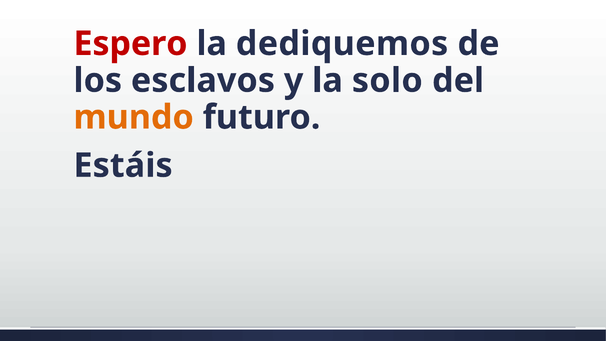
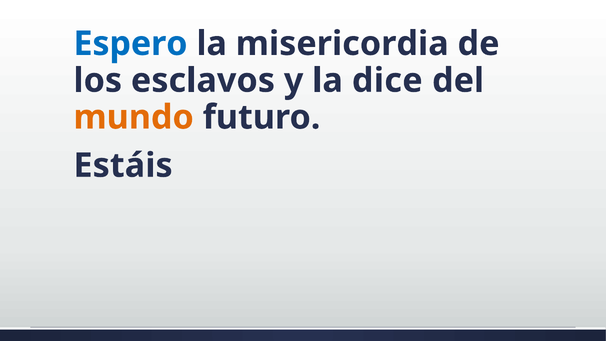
Espero colour: red -> blue
dediquemos: dediquemos -> misericordia
solo: solo -> dice
